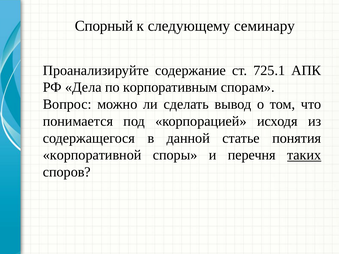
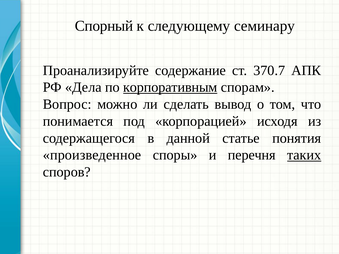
725.1: 725.1 -> 370.7
корпоративным underline: none -> present
корпоративной: корпоративной -> произведенное
